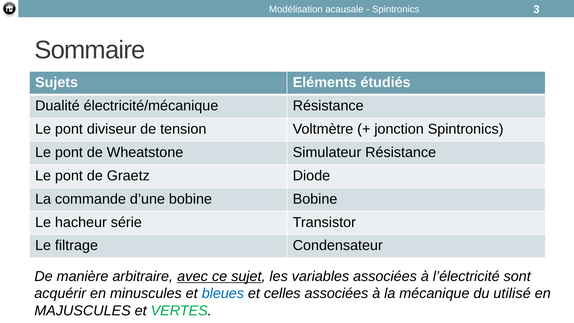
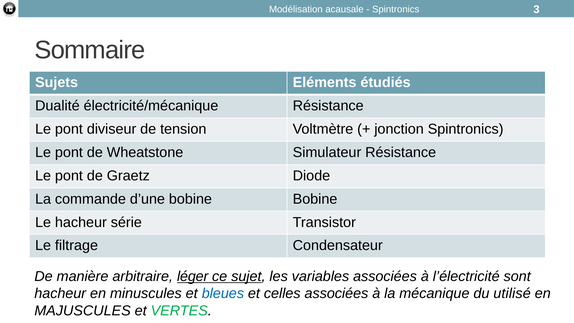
avec: avec -> léger
acquérir at (60, 293): acquérir -> hacheur
